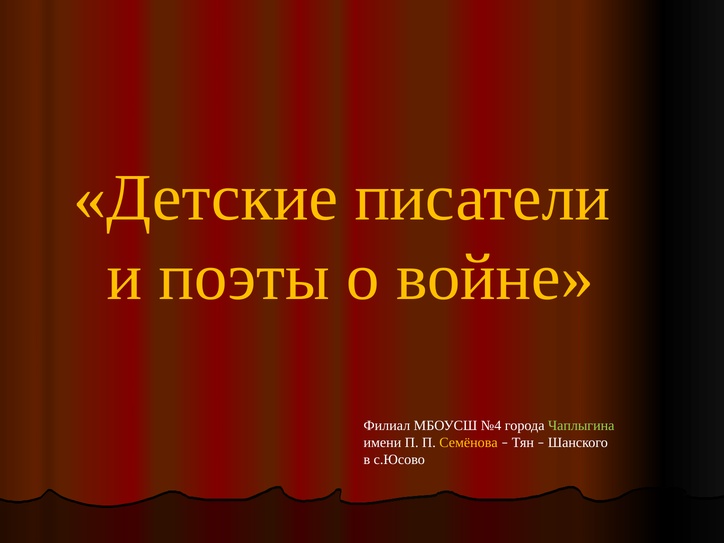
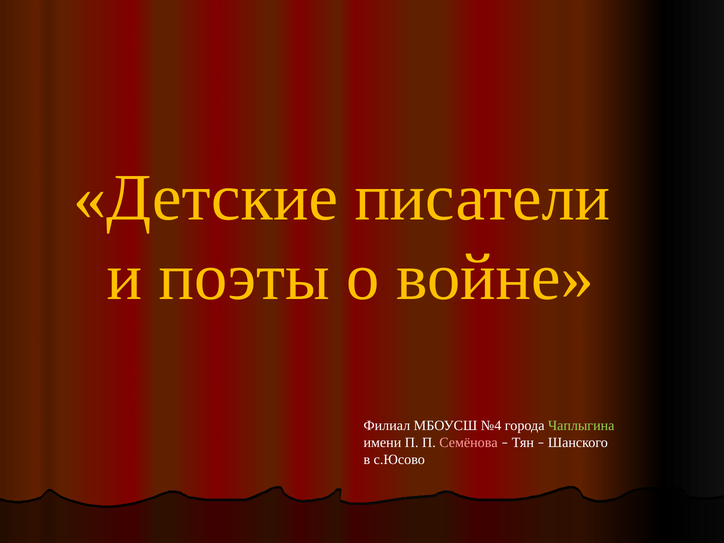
Семёнова colour: yellow -> pink
